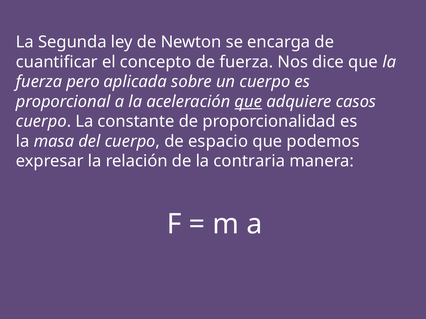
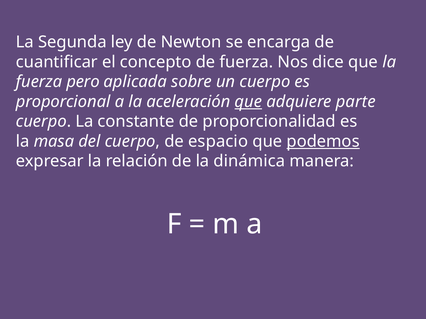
casos: casos -> parte
podemos underline: none -> present
contraria: contraria -> dinámica
